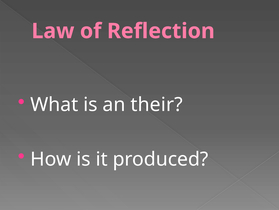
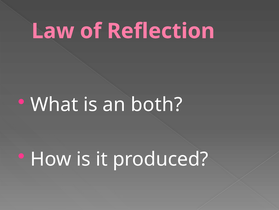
their: their -> both
